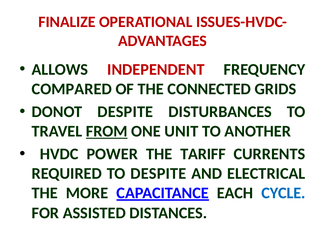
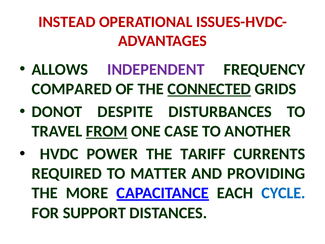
FINALIZE: FINALIZE -> INSTEAD
INDEPENDENT colour: red -> purple
CONNECTED underline: none -> present
UNIT: UNIT -> CASE
TO DESPITE: DESPITE -> MATTER
ELECTRICAL: ELECTRICAL -> PROVIDING
ASSISTED: ASSISTED -> SUPPORT
